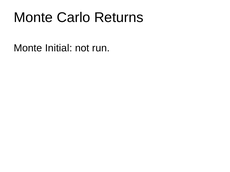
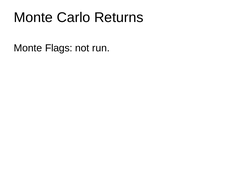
Initial: Initial -> Flags
